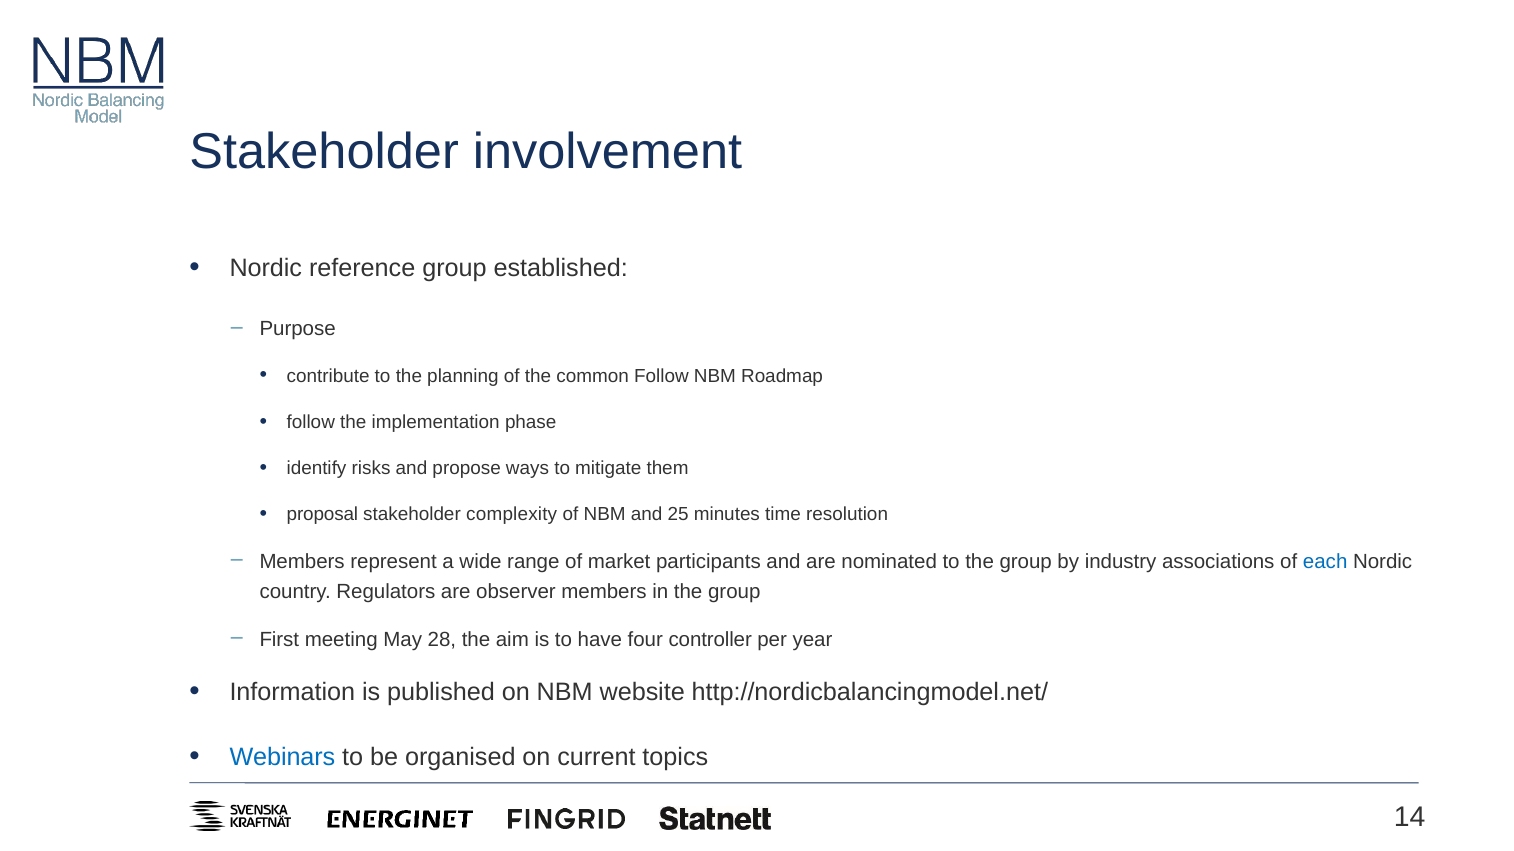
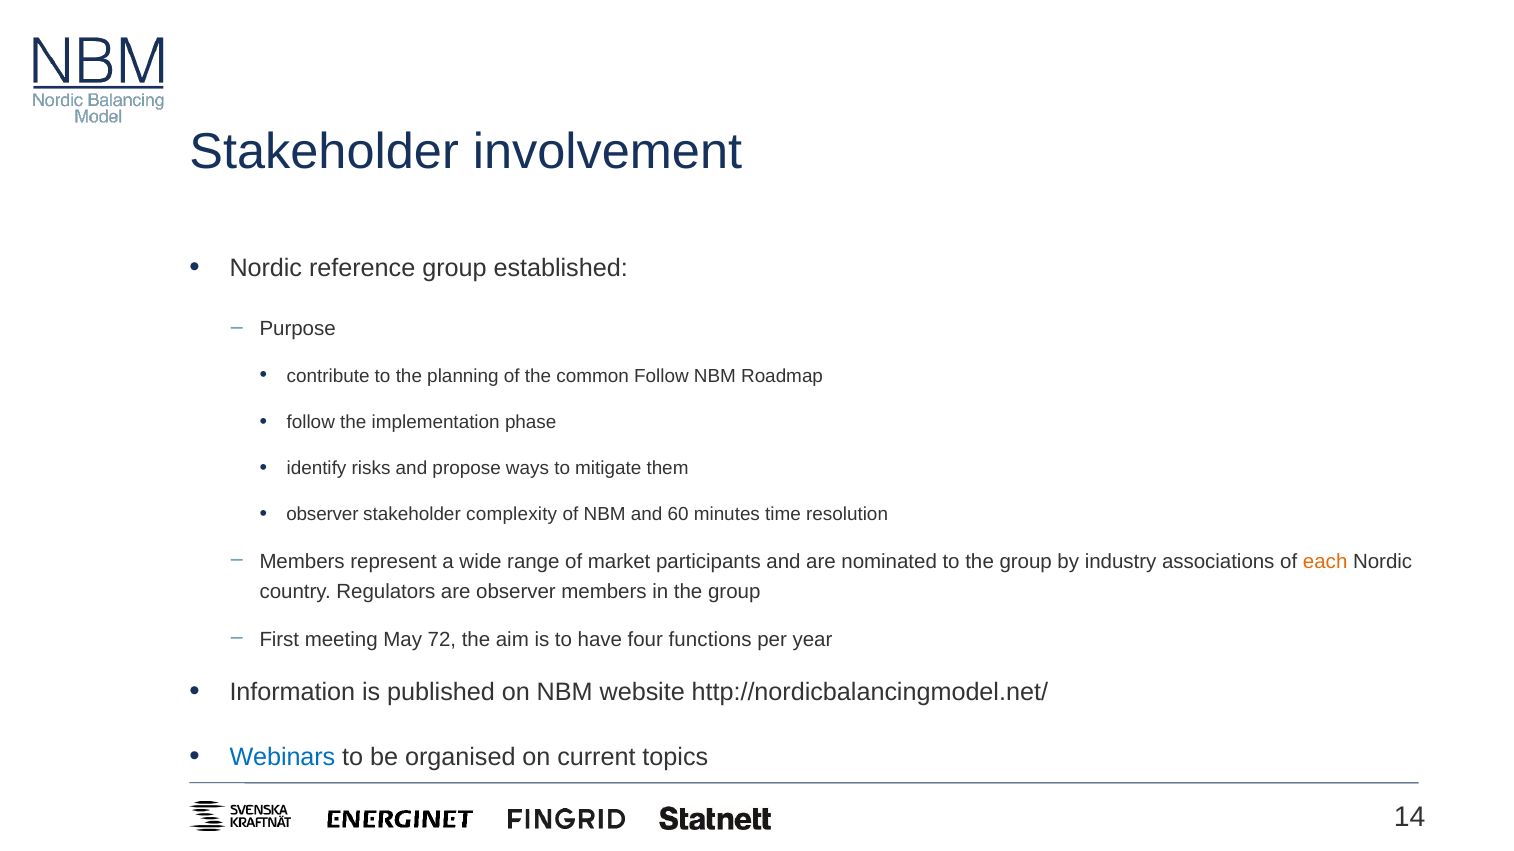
proposal at (322, 515): proposal -> observer
25: 25 -> 60
each colour: blue -> orange
28: 28 -> 72
controller: controller -> functions
